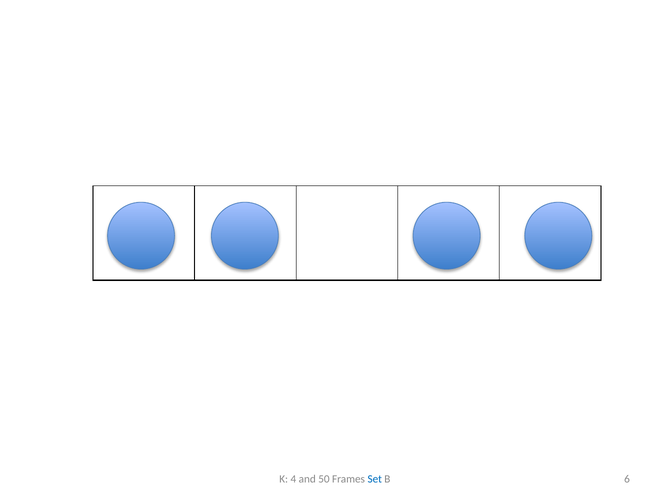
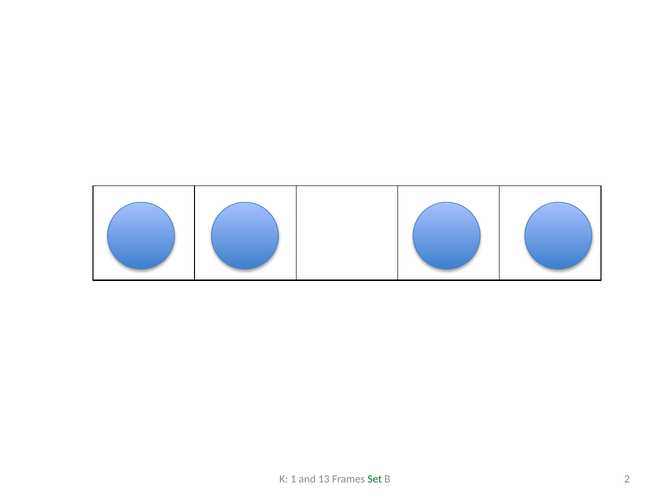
4: 4 -> 1
50: 50 -> 13
Set colour: blue -> green
6: 6 -> 2
